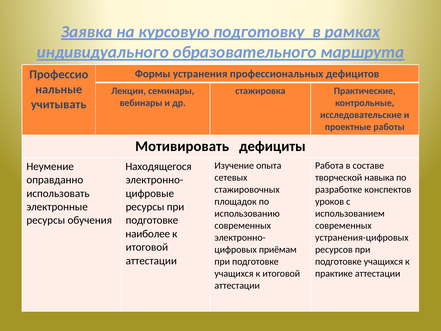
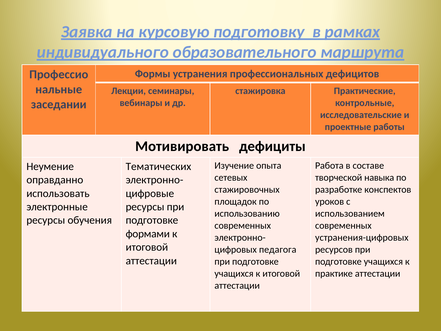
учитывать: учитывать -> заседании
Находящегося: Находящегося -> Тематических
наиболее: наиболее -> формами
приёмам: приёмам -> педагога
